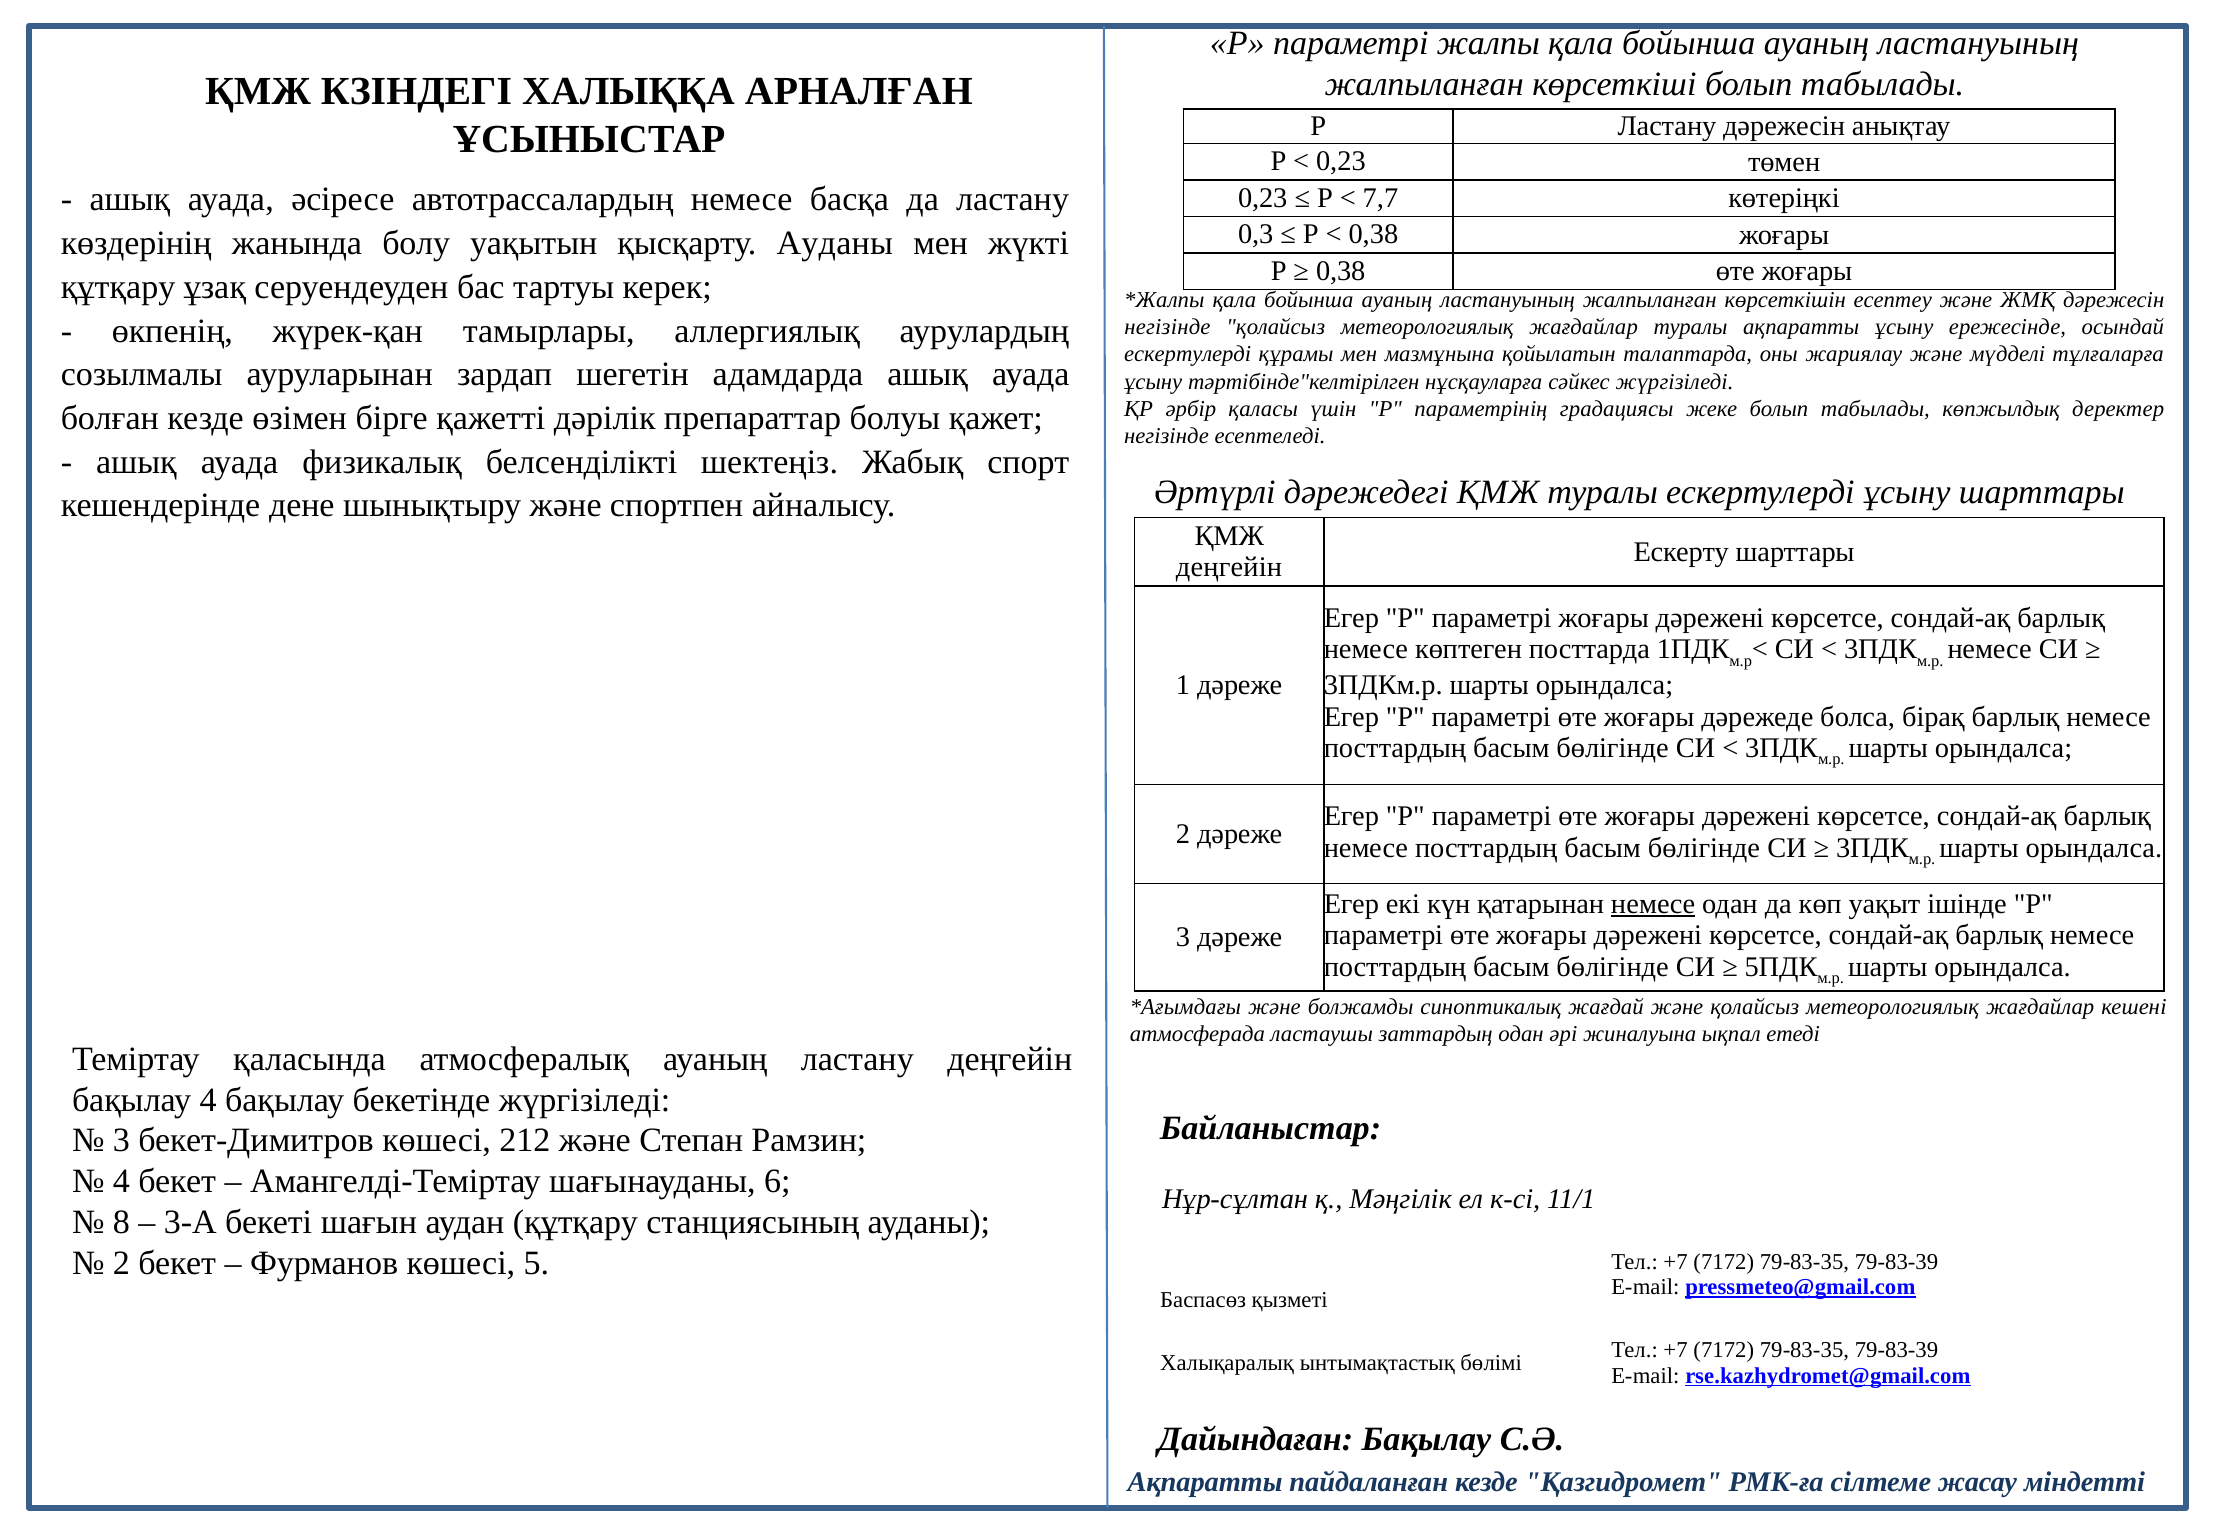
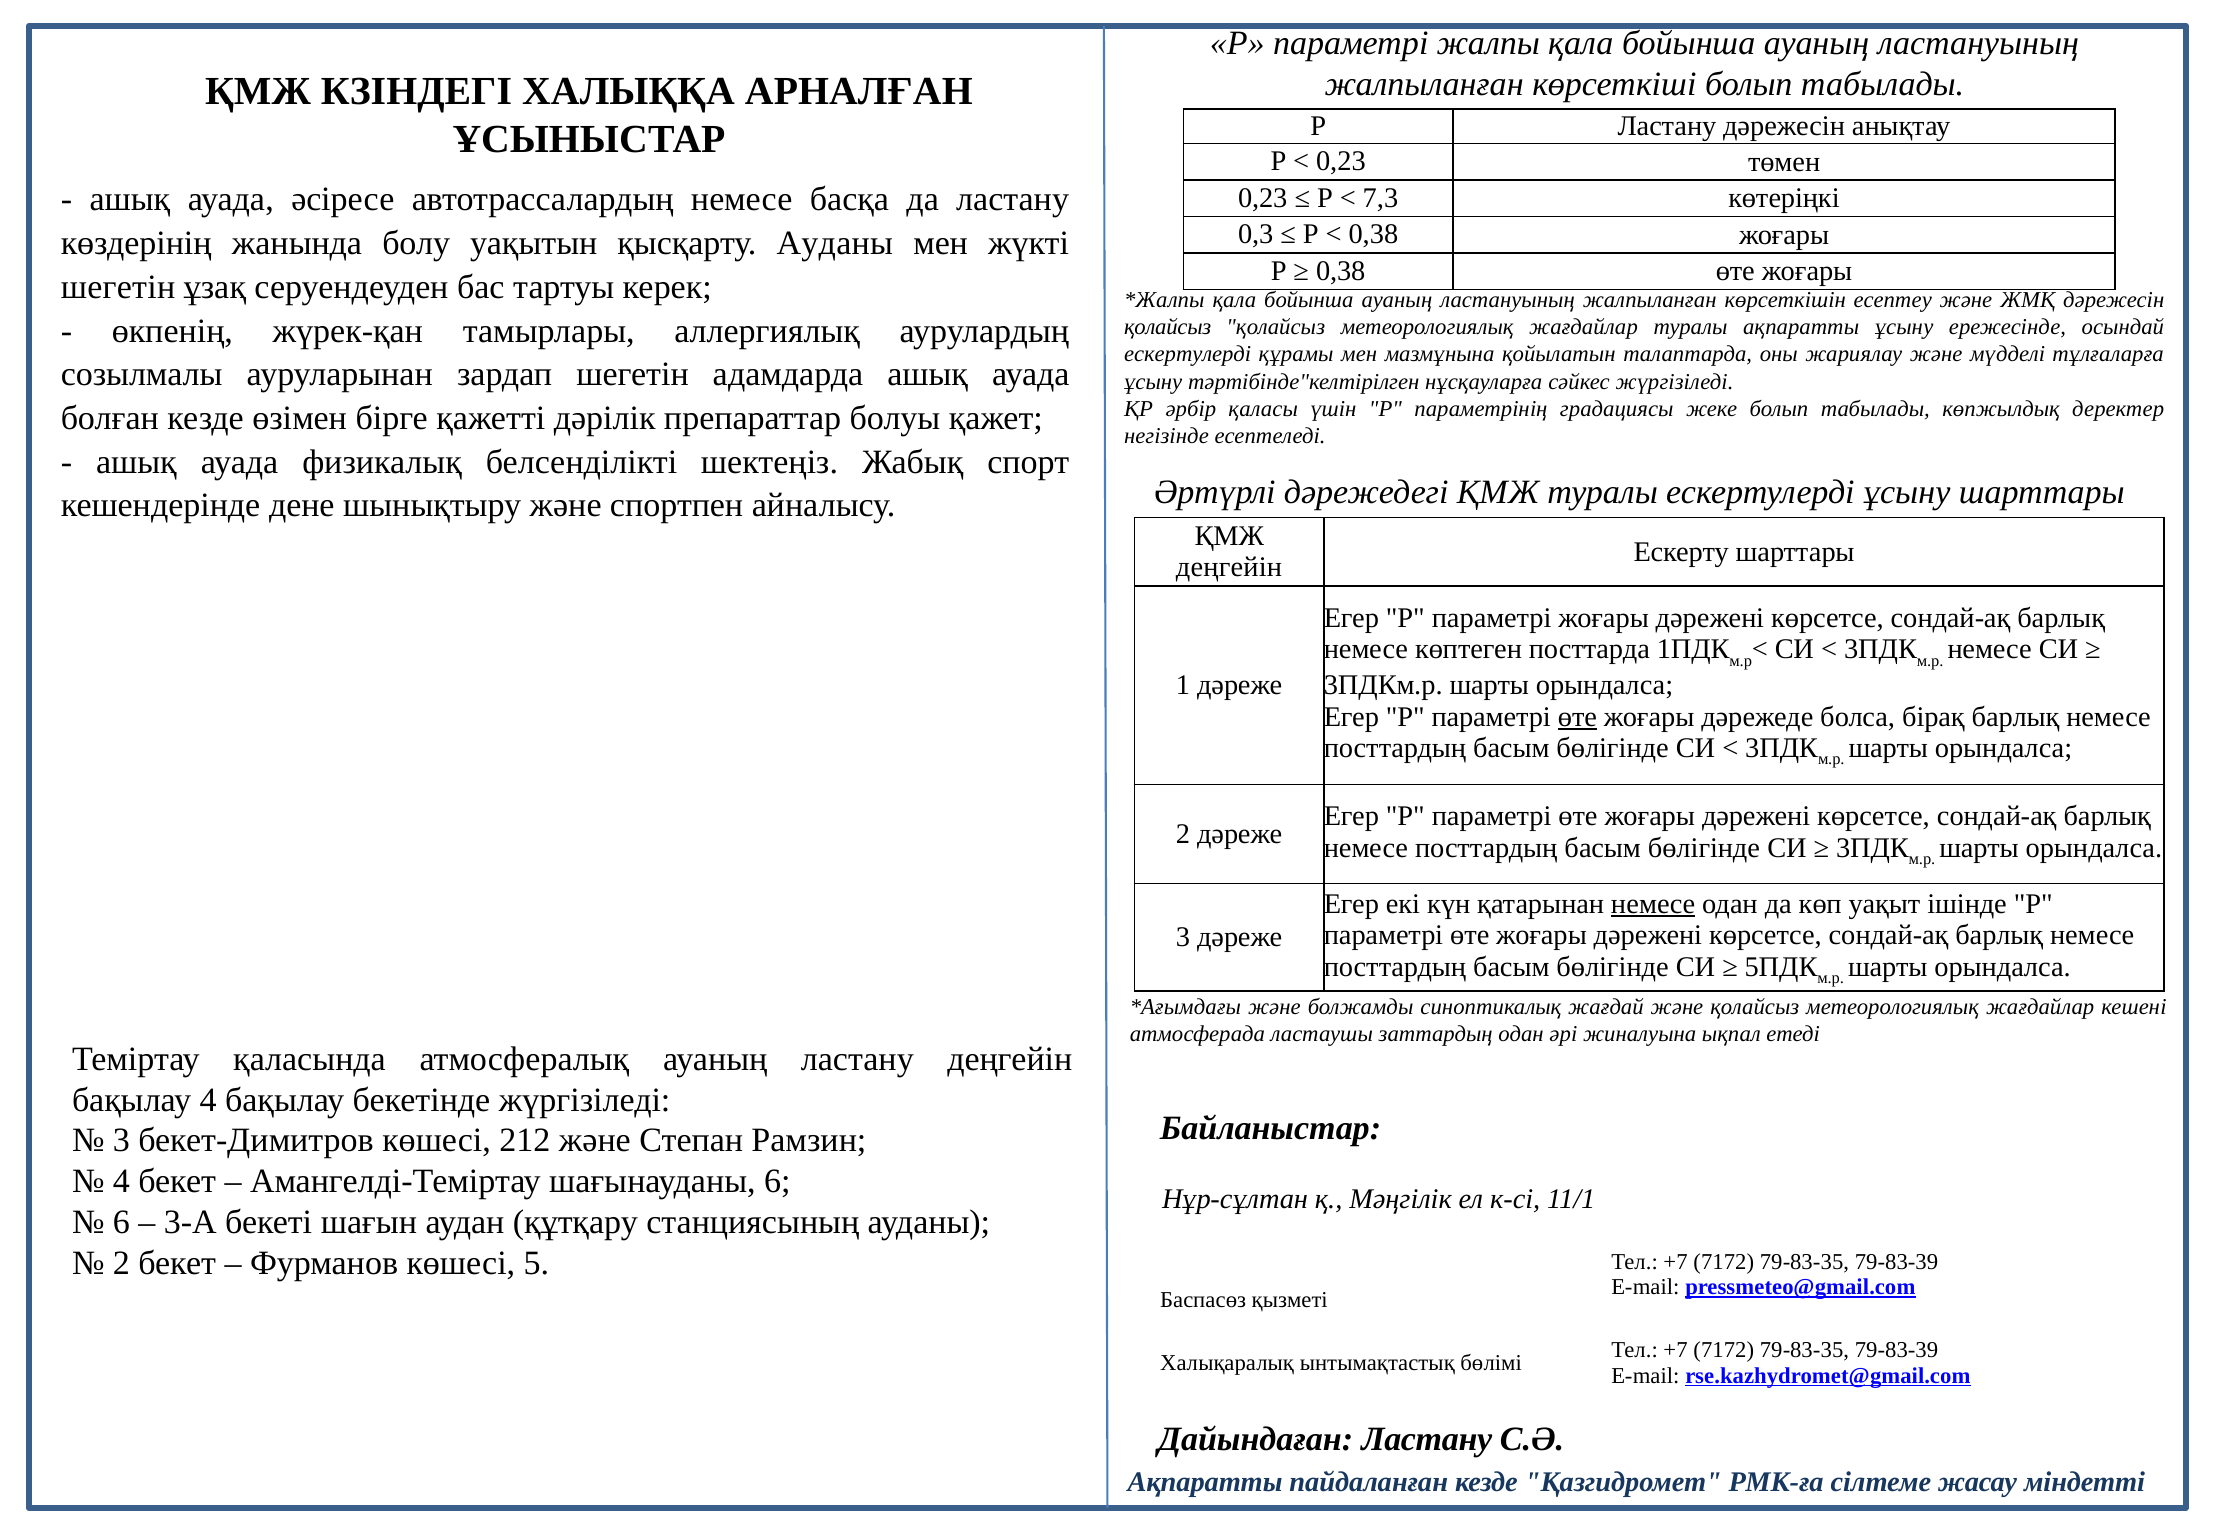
7,7: 7,7 -> 7,3
құтқару at (118, 287): құтқару -> шегетін
негізінде at (1167, 327): негізінде -> қолайсыз
өте at (1577, 716) underline: none -> present
8 at (121, 1222): 8 -> 6
Дайындаған Бақылау: Бақылау -> Ластану
